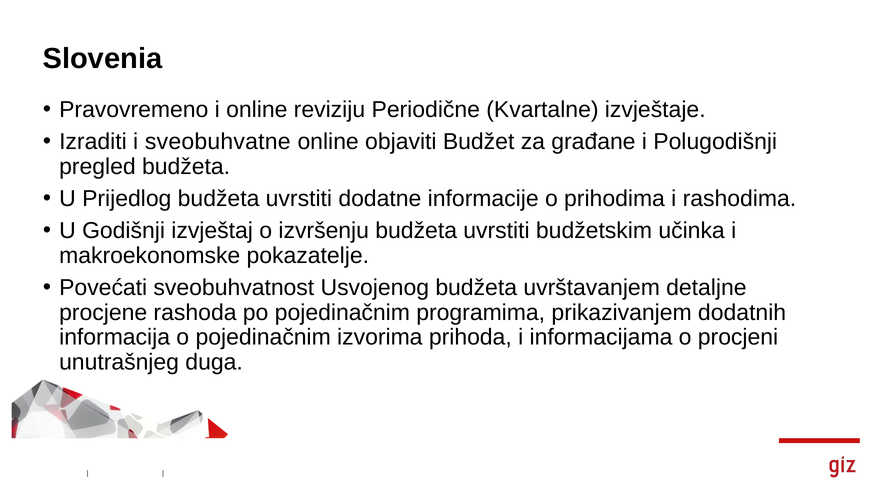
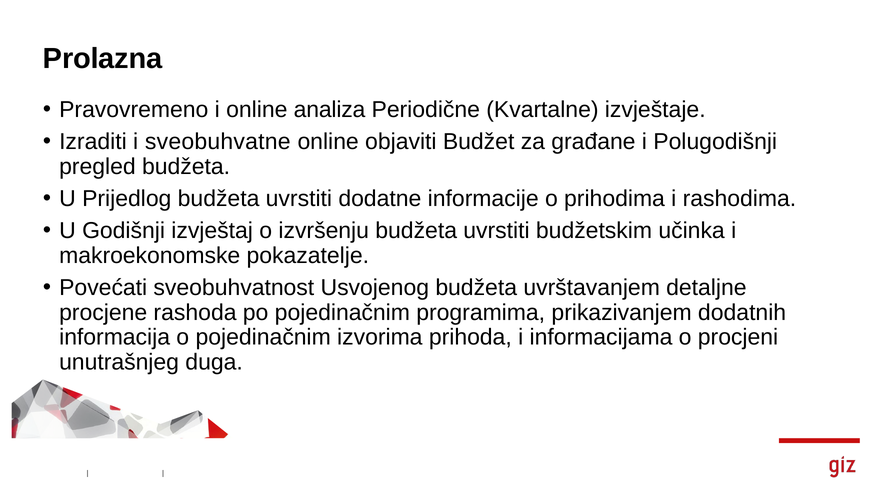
Slovenia: Slovenia -> Prolazna
reviziju: reviziju -> analiza
